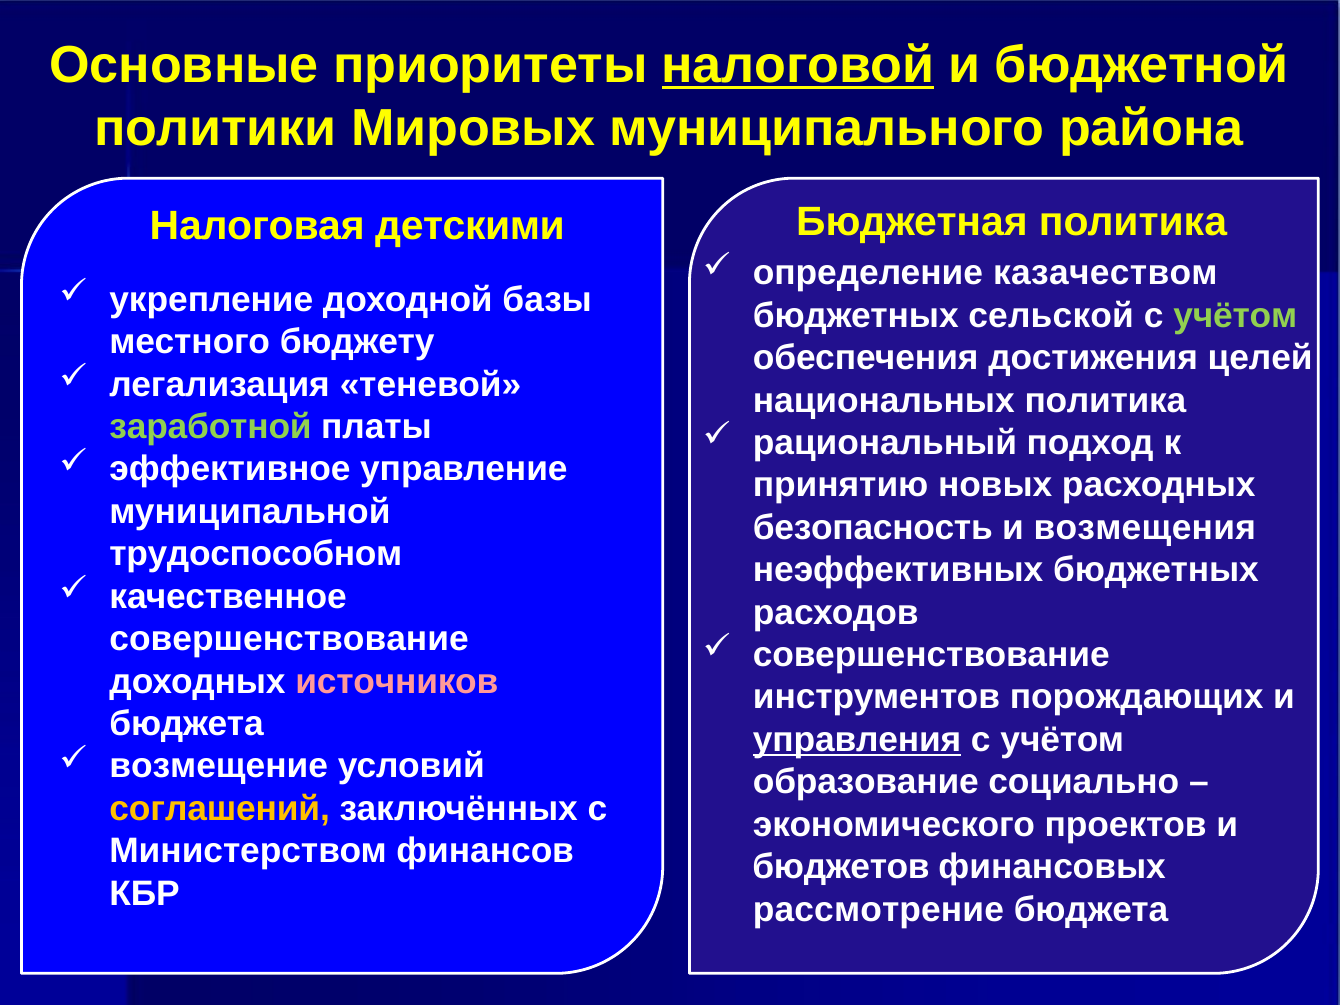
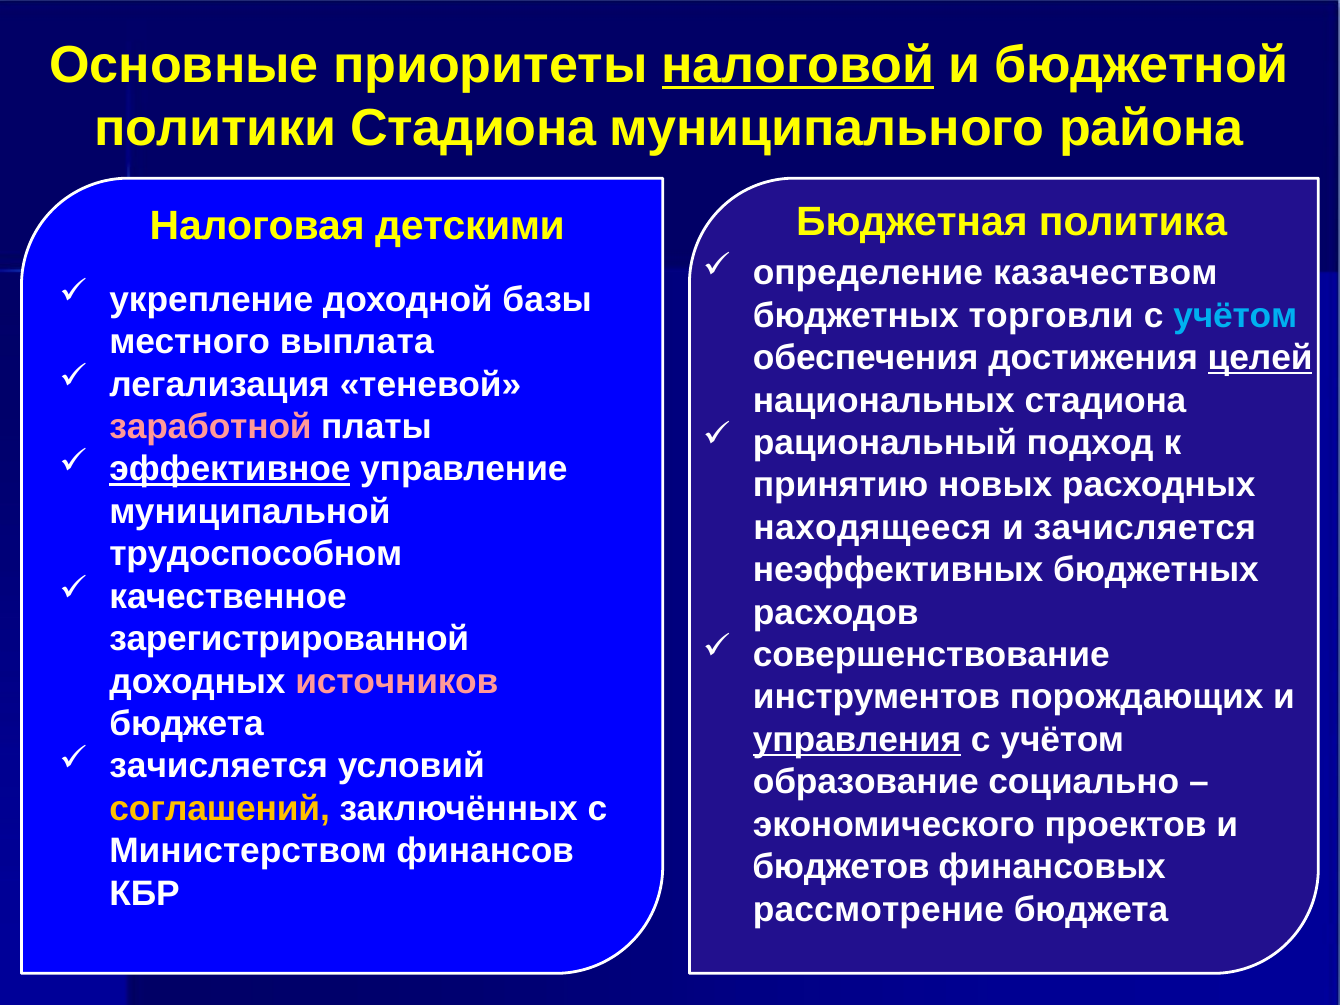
политики Мировых: Мировых -> Стадиона
сельской: сельской -> торговли
учётом at (1235, 316) colour: light green -> light blue
бюджету: бюджету -> выплата
целей underline: none -> present
национальных политика: политика -> стадиона
заработной colour: light green -> pink
эффективное underline: none -> present
безопасность: безопасность -> находящееся
и возмещения: возмещения -> зачисляется
совершенствование at (289, 639): совершенствование -> зарегистрированной
возмещение at (219, 766): возмещение -> зачисляется
